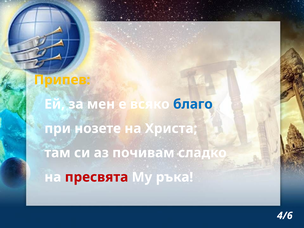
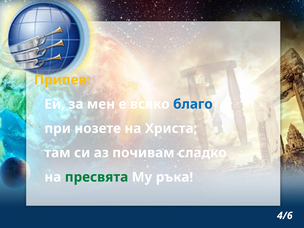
пресвята colour: red -> green
